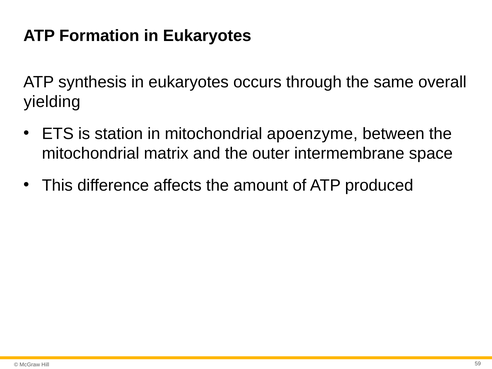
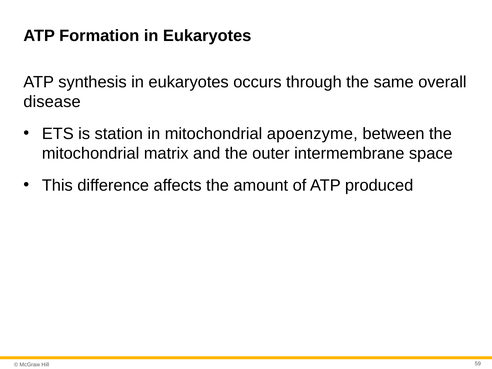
yielding: yielding -> disease
